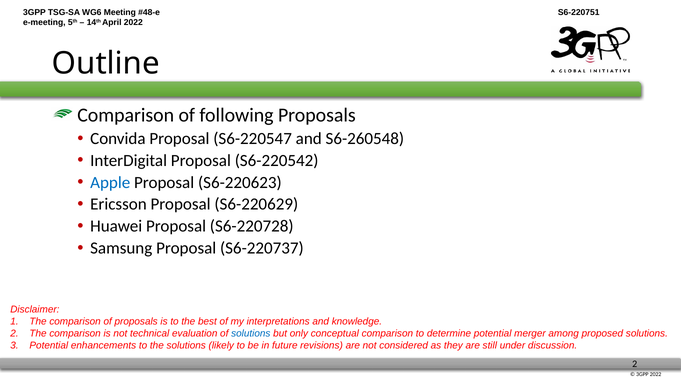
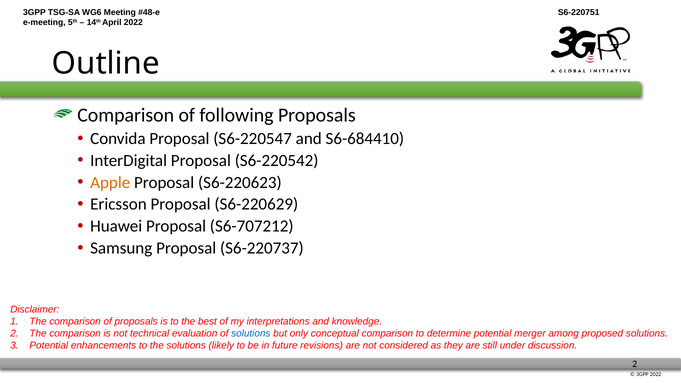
S6-260548: S6-260548 -> S6-684410
Apple colour: blue -> orange
S6-220728: S6-220728 -> S6-707212
